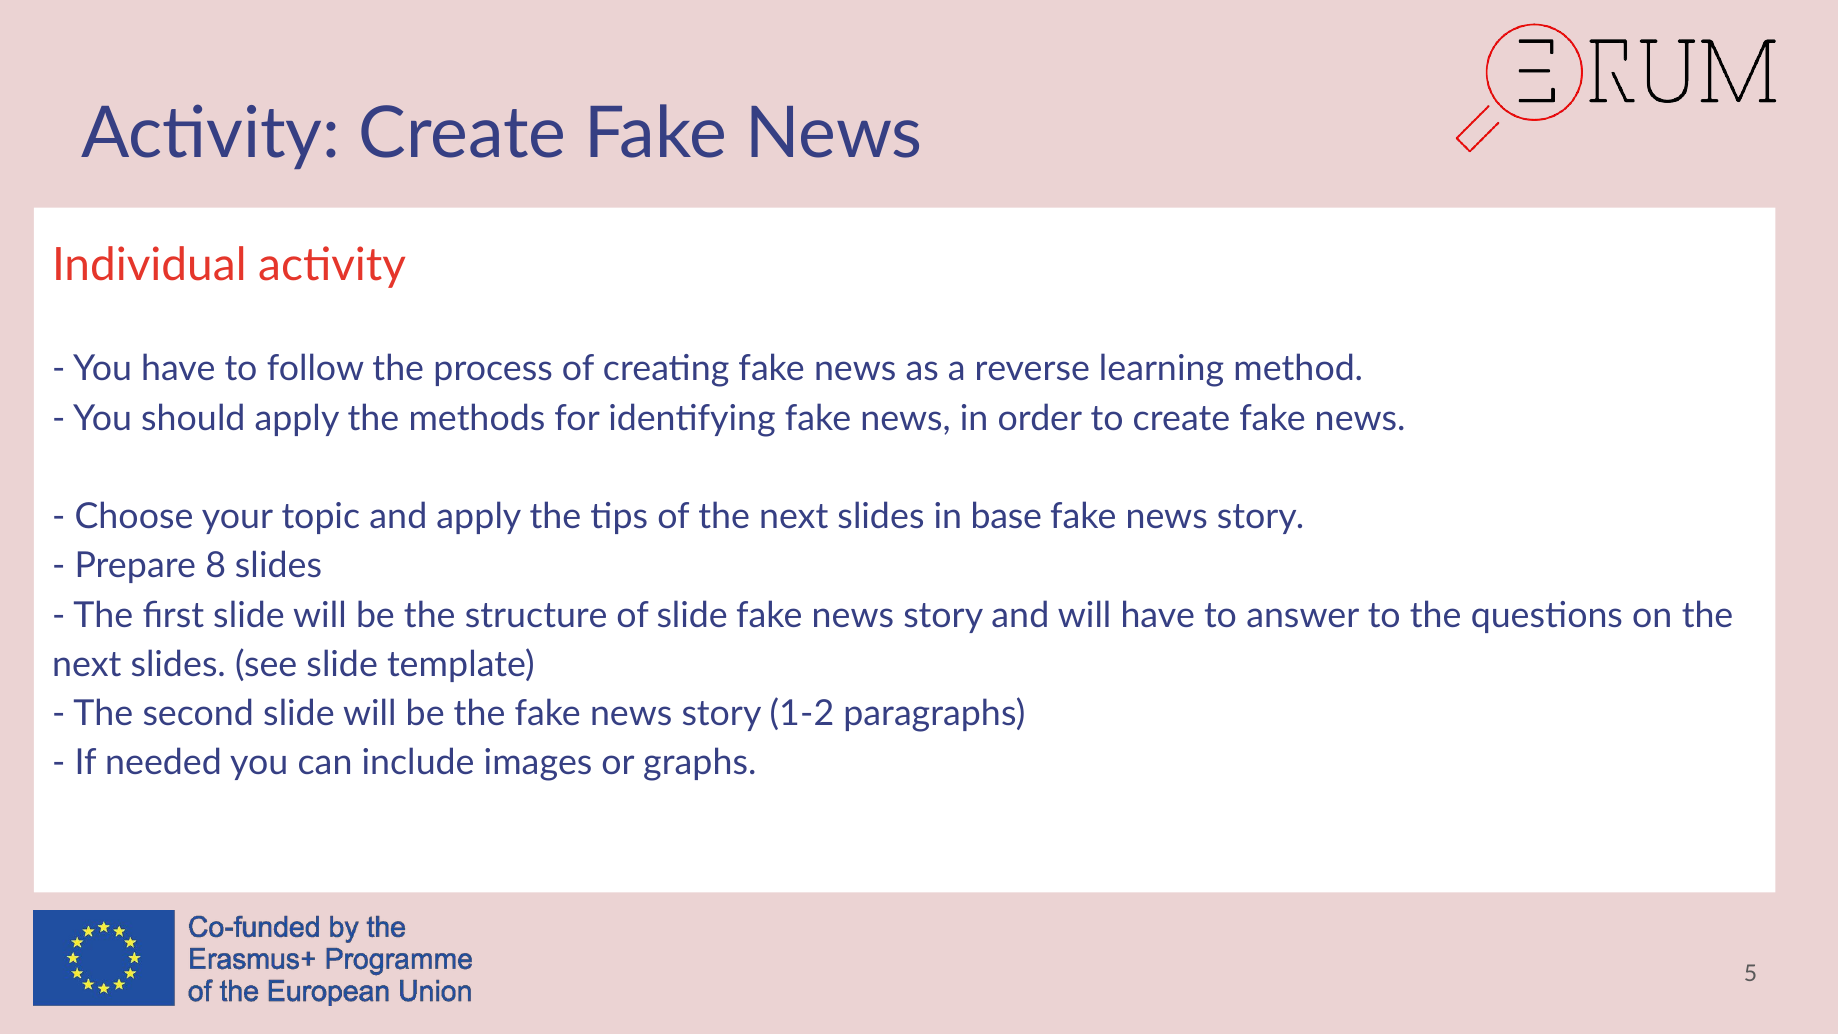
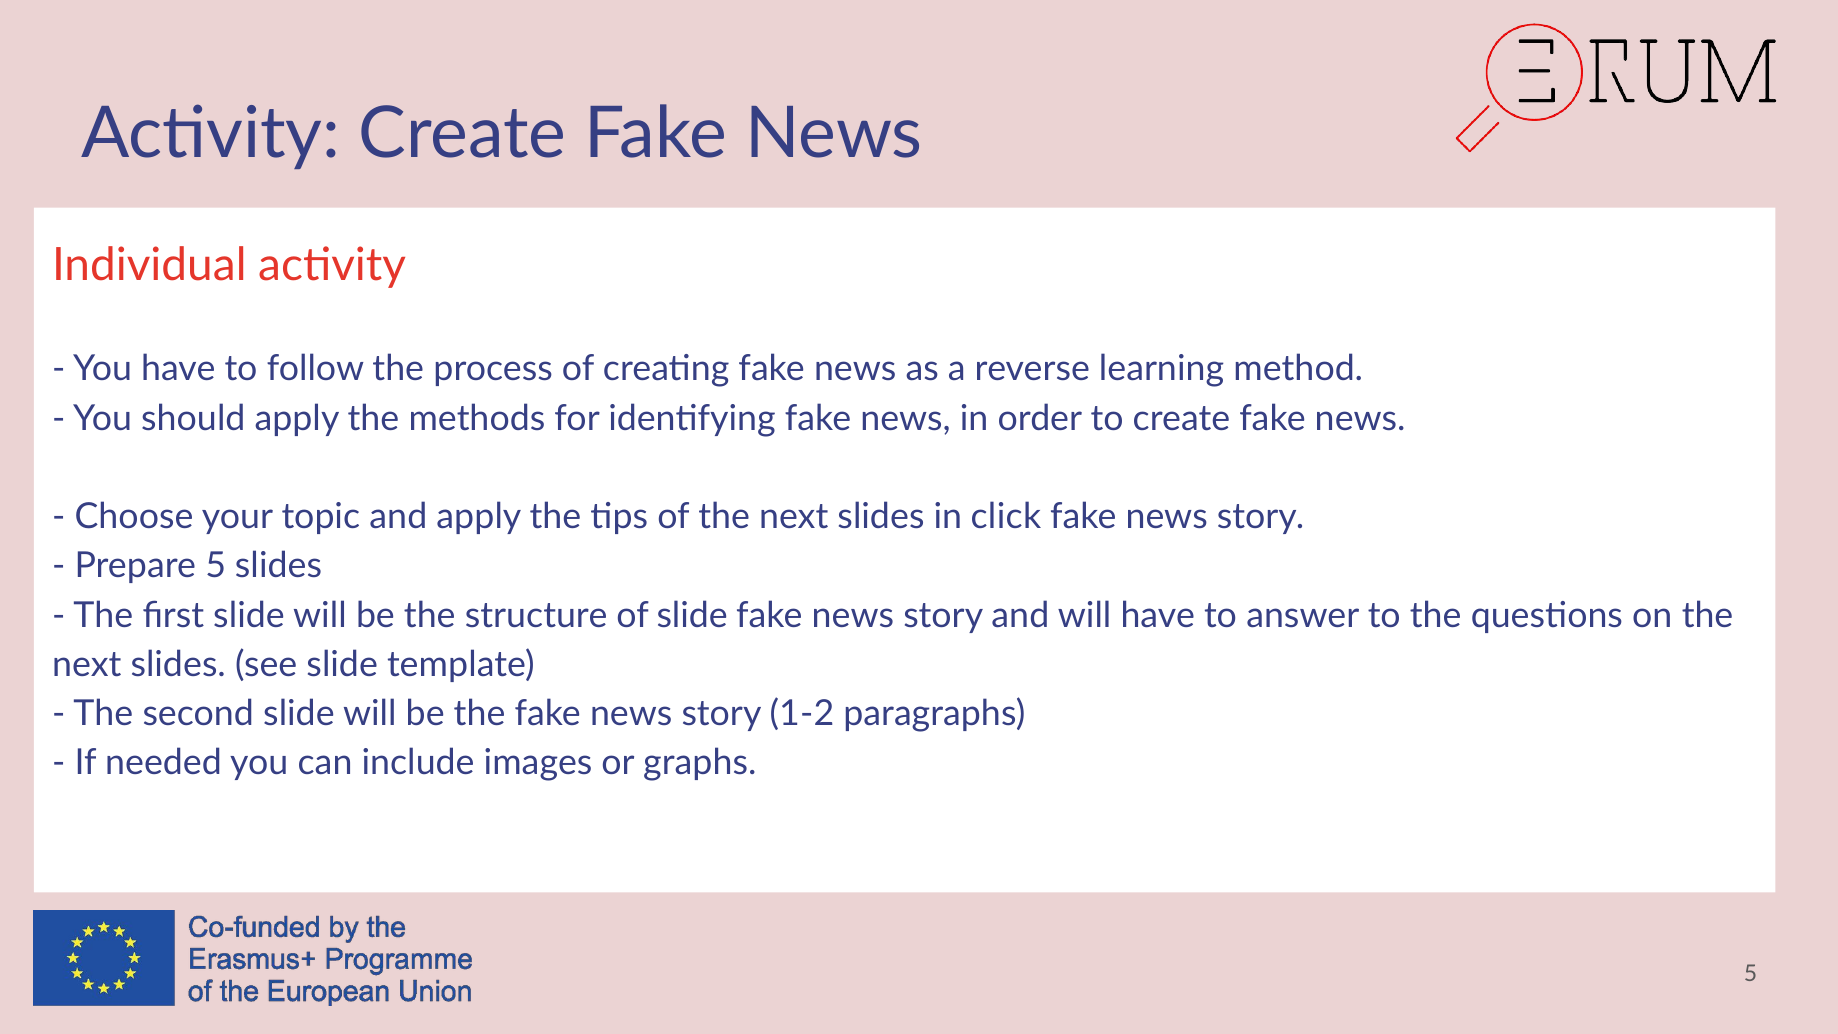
base: base -> click
Prepare 8: 8 -> 5
